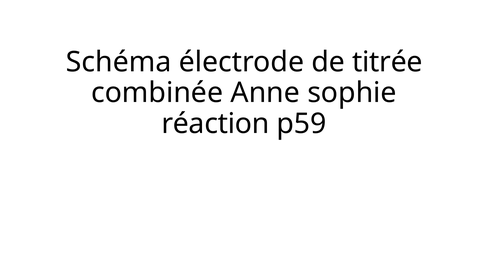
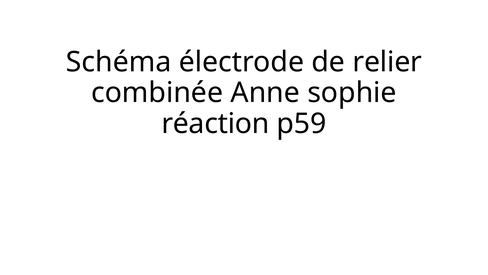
titrée: titrée -> relier
